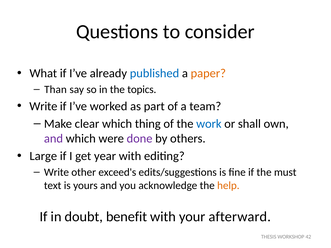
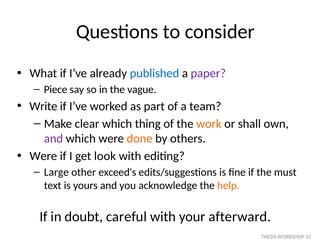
paper colour: orange -> purple
Than: Than -> Piece
topics: topics -> vague
work colour: blue -> orange
done colour: purple -> orange
Large at (43, 156): Large -> Were
year: year -> look
Write at (56, 172): Write -> Large
benefit: benefit -> careful
